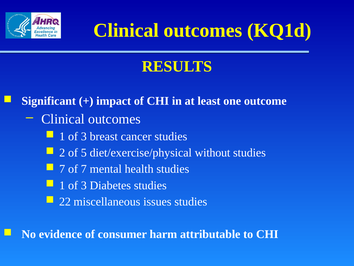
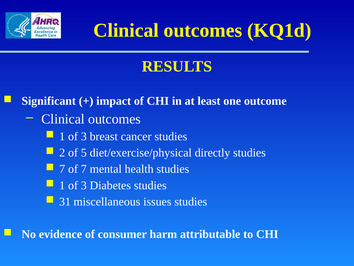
without: without -> directly
22: 22 -> 31
